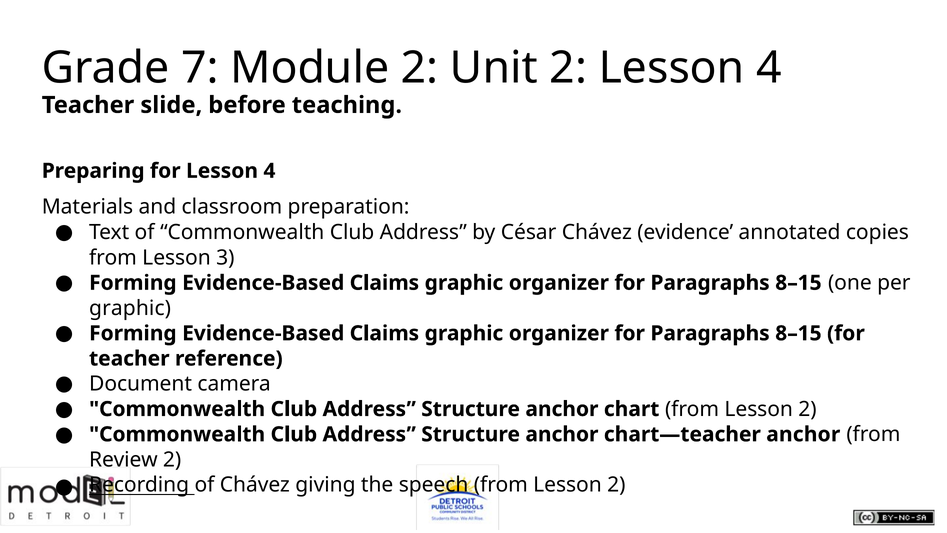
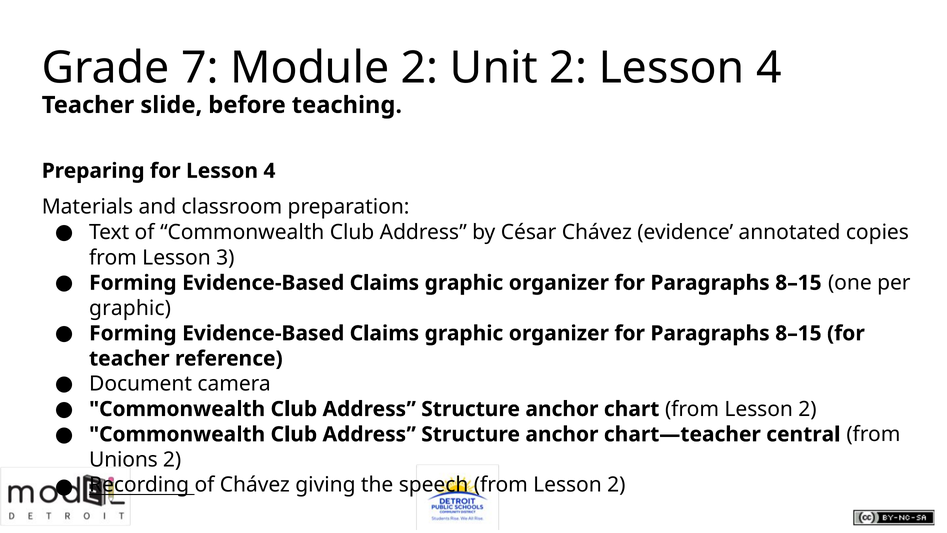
chart—teacher anchor: anchor -> central
Review: Review -> Unions
